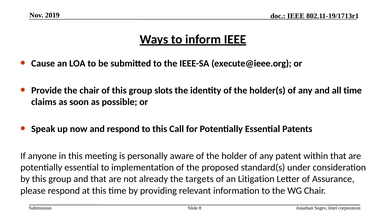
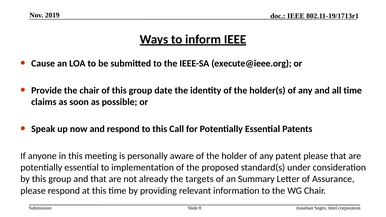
slots: slots -> date
patent within: within -> please
Litigation: Litigation -> Summary
